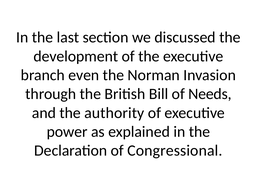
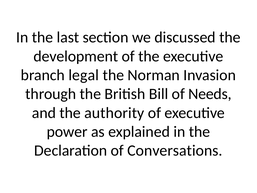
even: even -> legal
Congressional: Congressional -> Conversations
